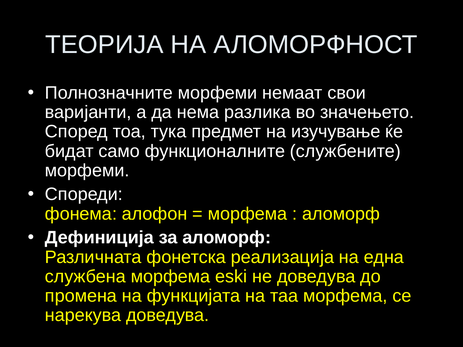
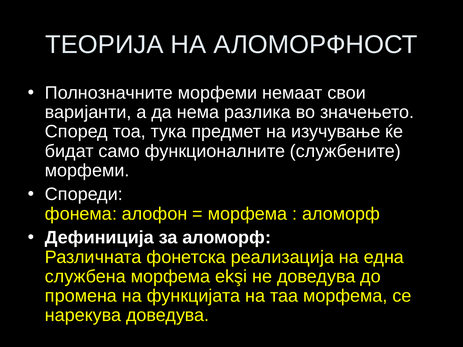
eski: eski -> ekşi
